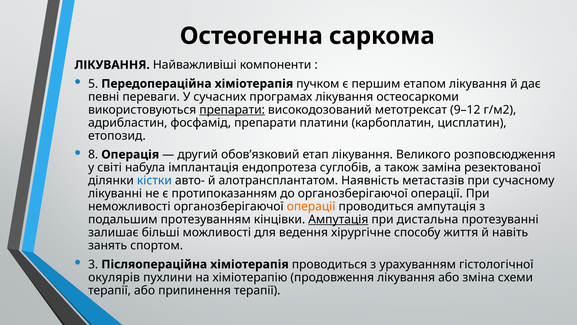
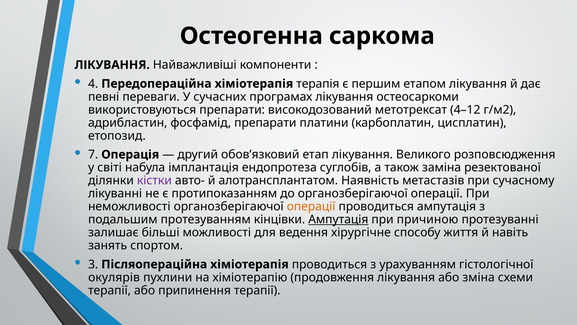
5: 5 -> 4
пучком: пучком -> терапія
препарати at (232, 110) underline: present -> none
9–12: 9–12 -> 4–12
8: 8 -> 7
кістки colour: blue -> purple
дистальна: дистальна -> причиною
